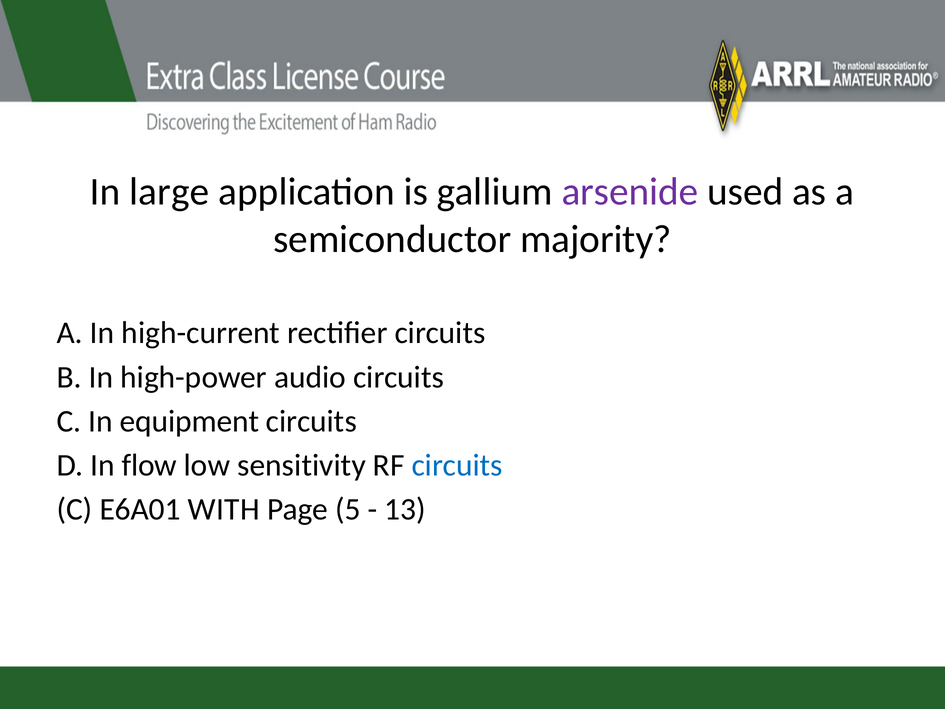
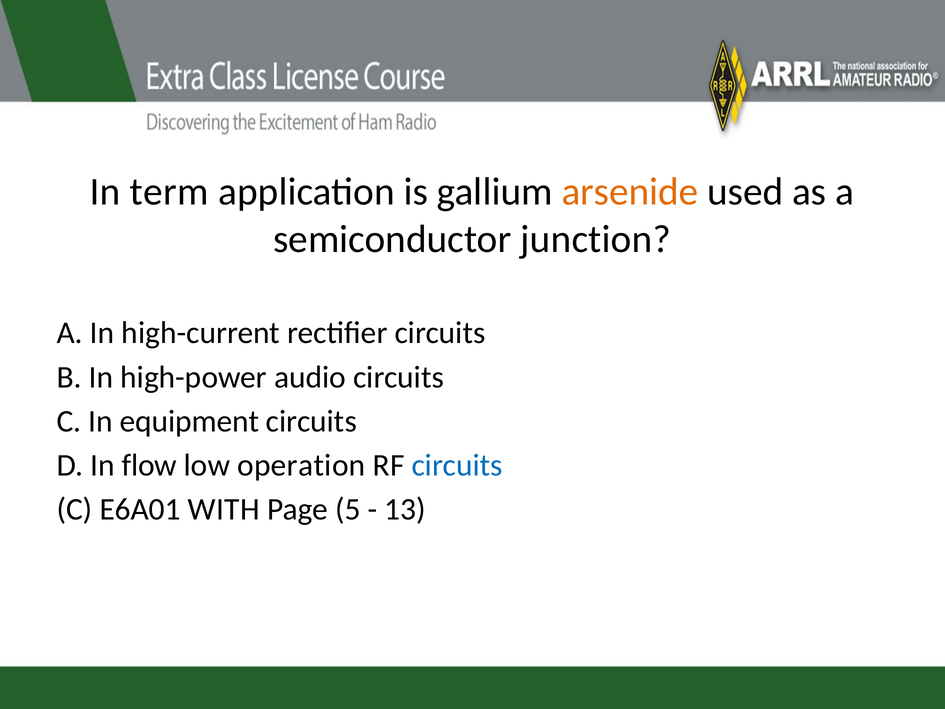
large: large -> term
arsenide colour: purple -> orange
majority: majority -> junction
sensitivity: sensitivity -> operation
